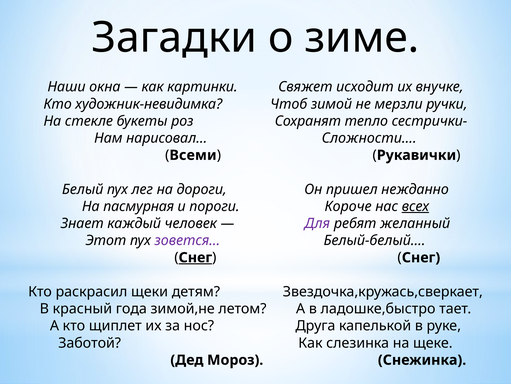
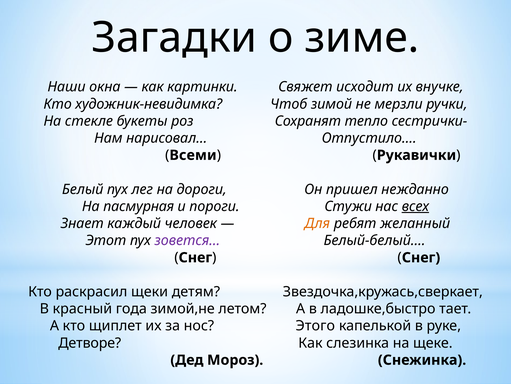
Сложности…: Сложности… -> Отпустило…
Короче: Короче -> Стужи
Для colour: purple -> orange
Снег at (195, 257) underline: present -> none
Друга: Друга -> Этого
Заботой: Заботой -> Детворе
